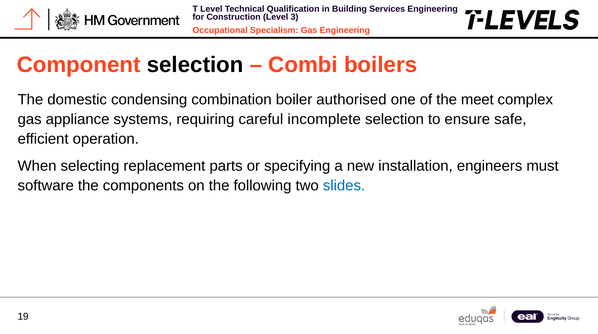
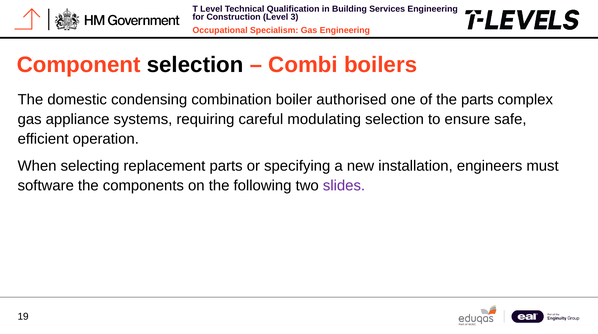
the meet: meet -> parts
incomplete: incomplete -> modulating
slides colour: blue -> purple
